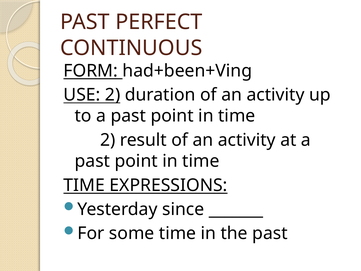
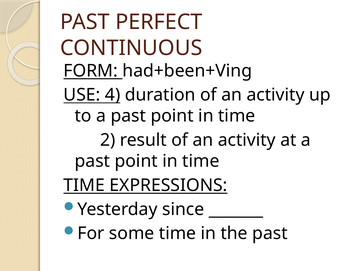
USE 2: 2 -> 4
